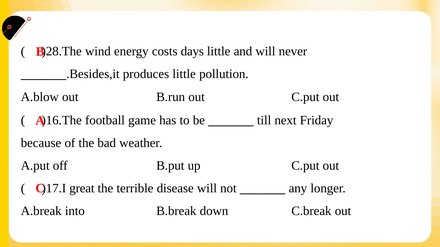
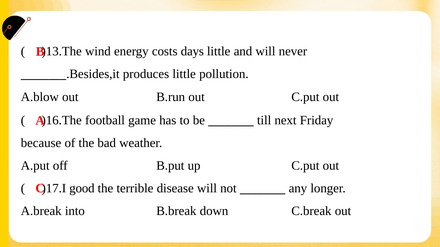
)28.The: )28.The -> )13.The
great: great -> good
